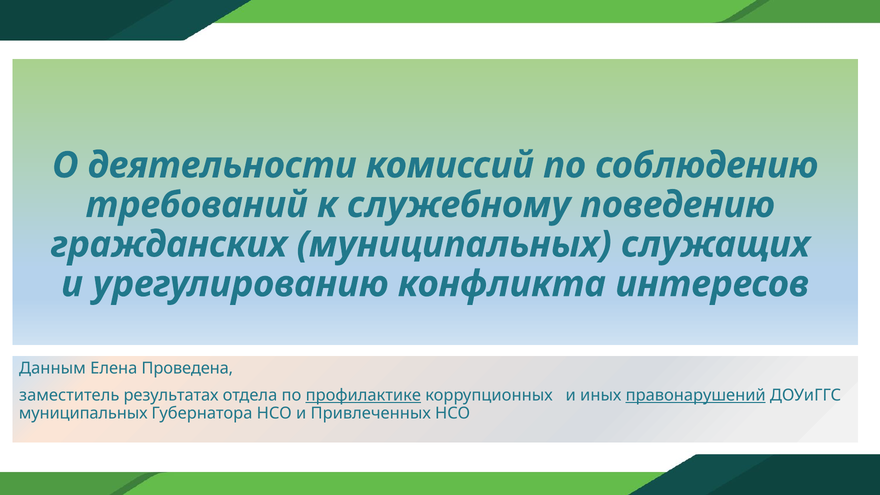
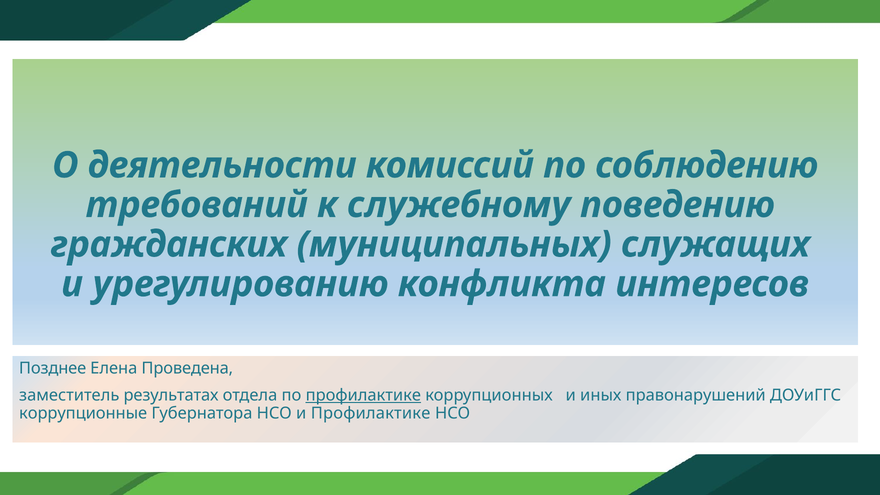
Данным: Данным -> Позднее
правонарушений underline: present -> none
муниципальных at (83, 413): муниципальных -> коррупционные
и Привлеченных: Привлеченных -> Профилактике
